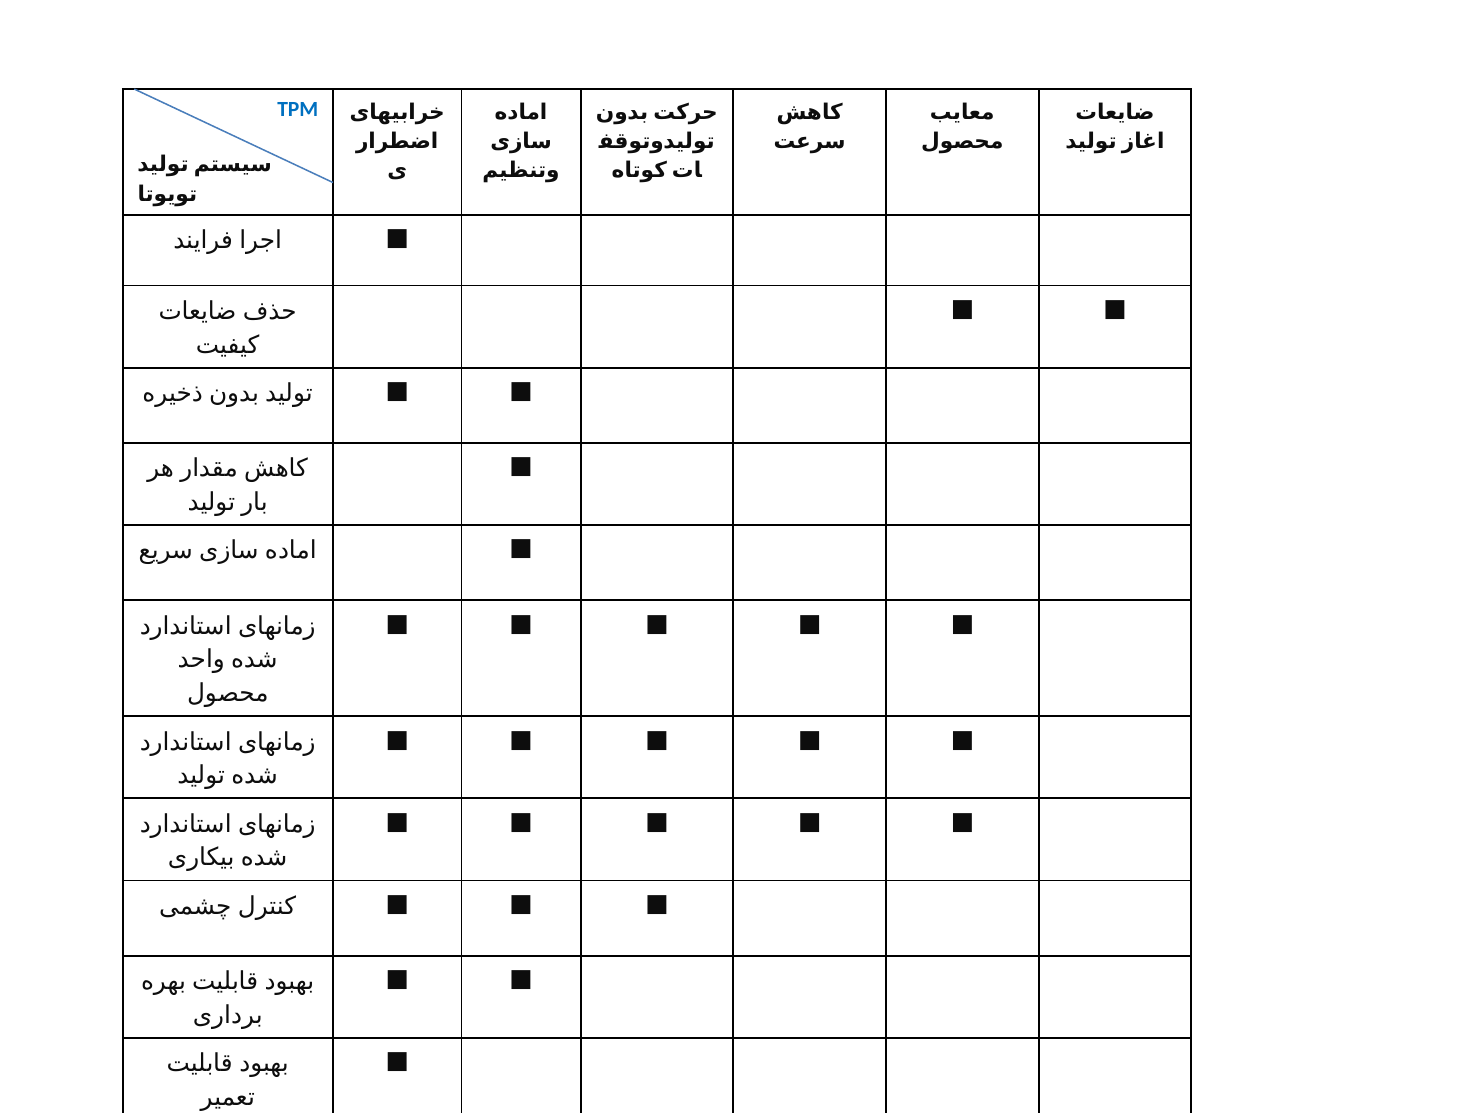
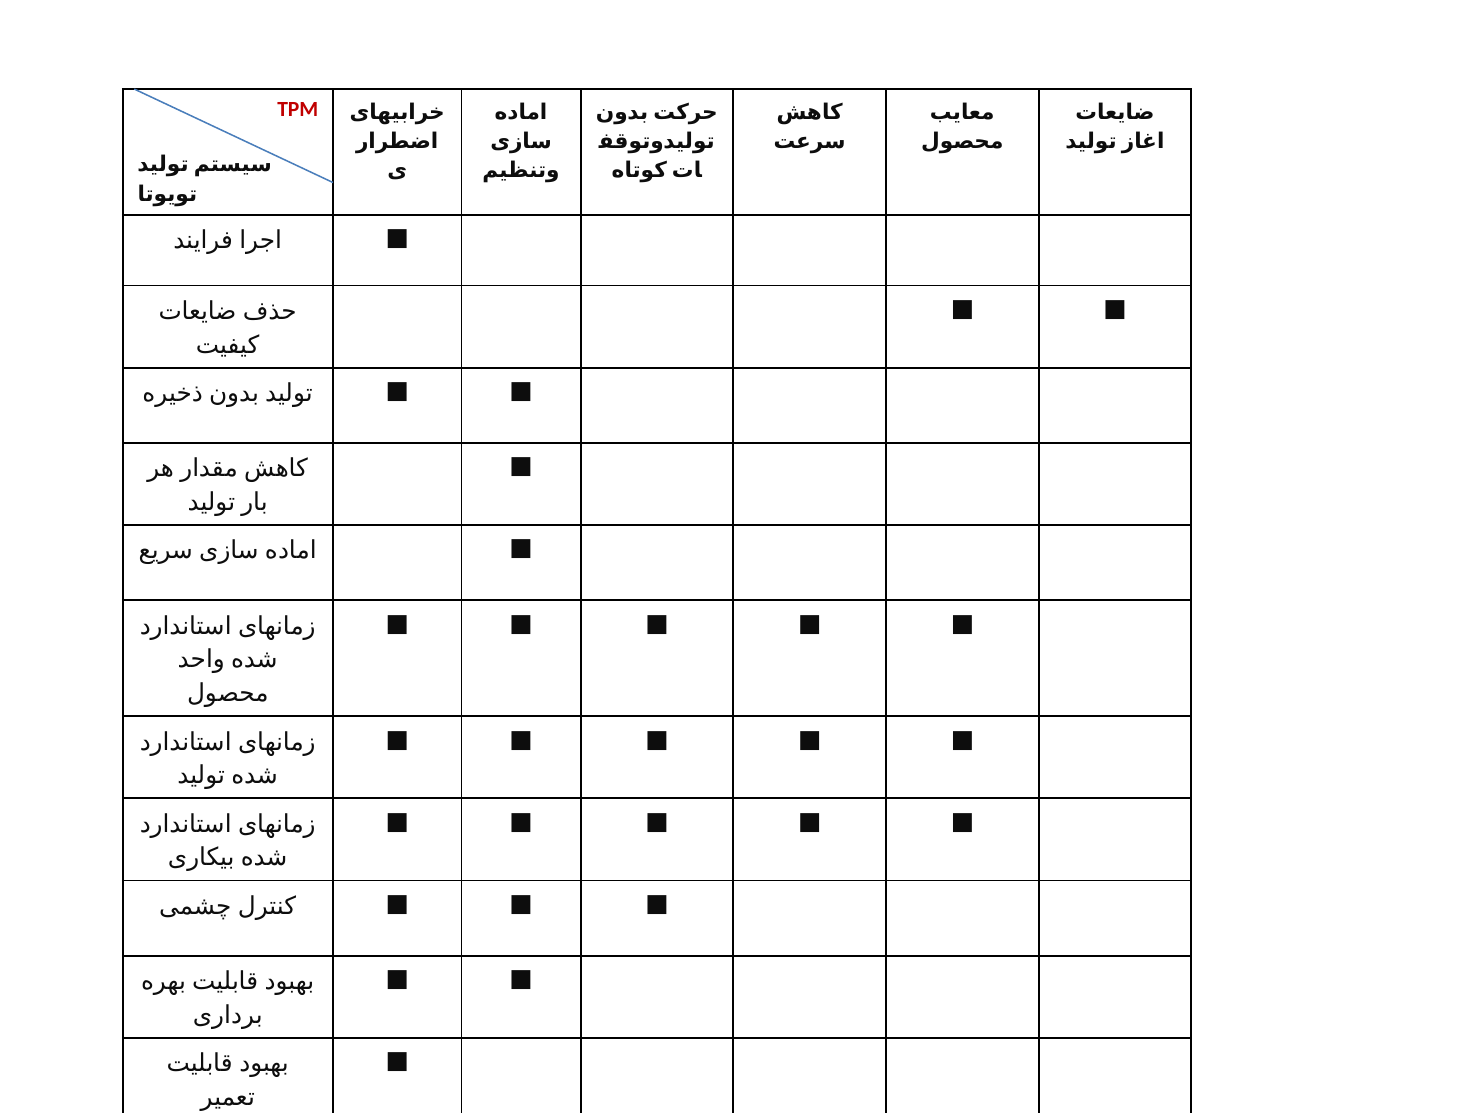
TPM colour: blue -> red
